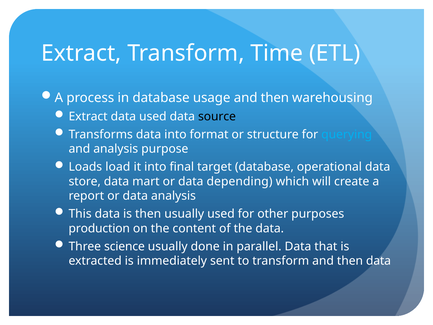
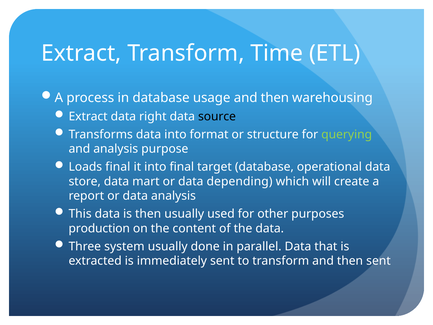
data used: used -> right
querying colour: light blue -> light green
Loads load: load -> final
science: science -> system
then data: data -> sent
